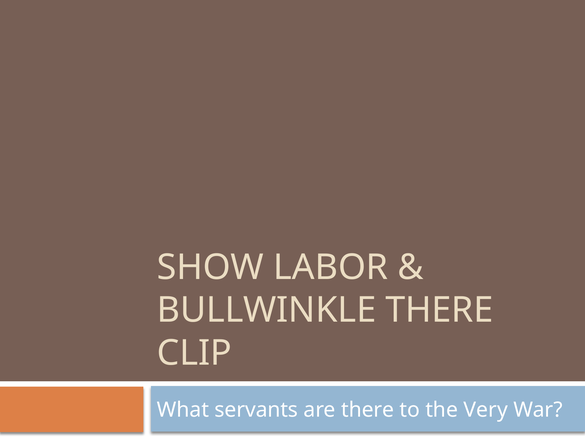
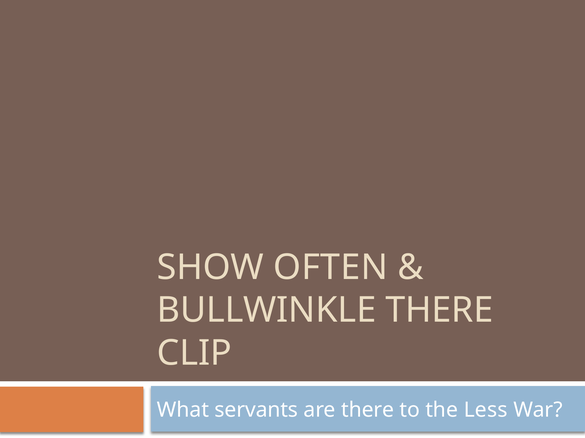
LABOR: LABOR -> OFTEN
Very: Very -> Less
